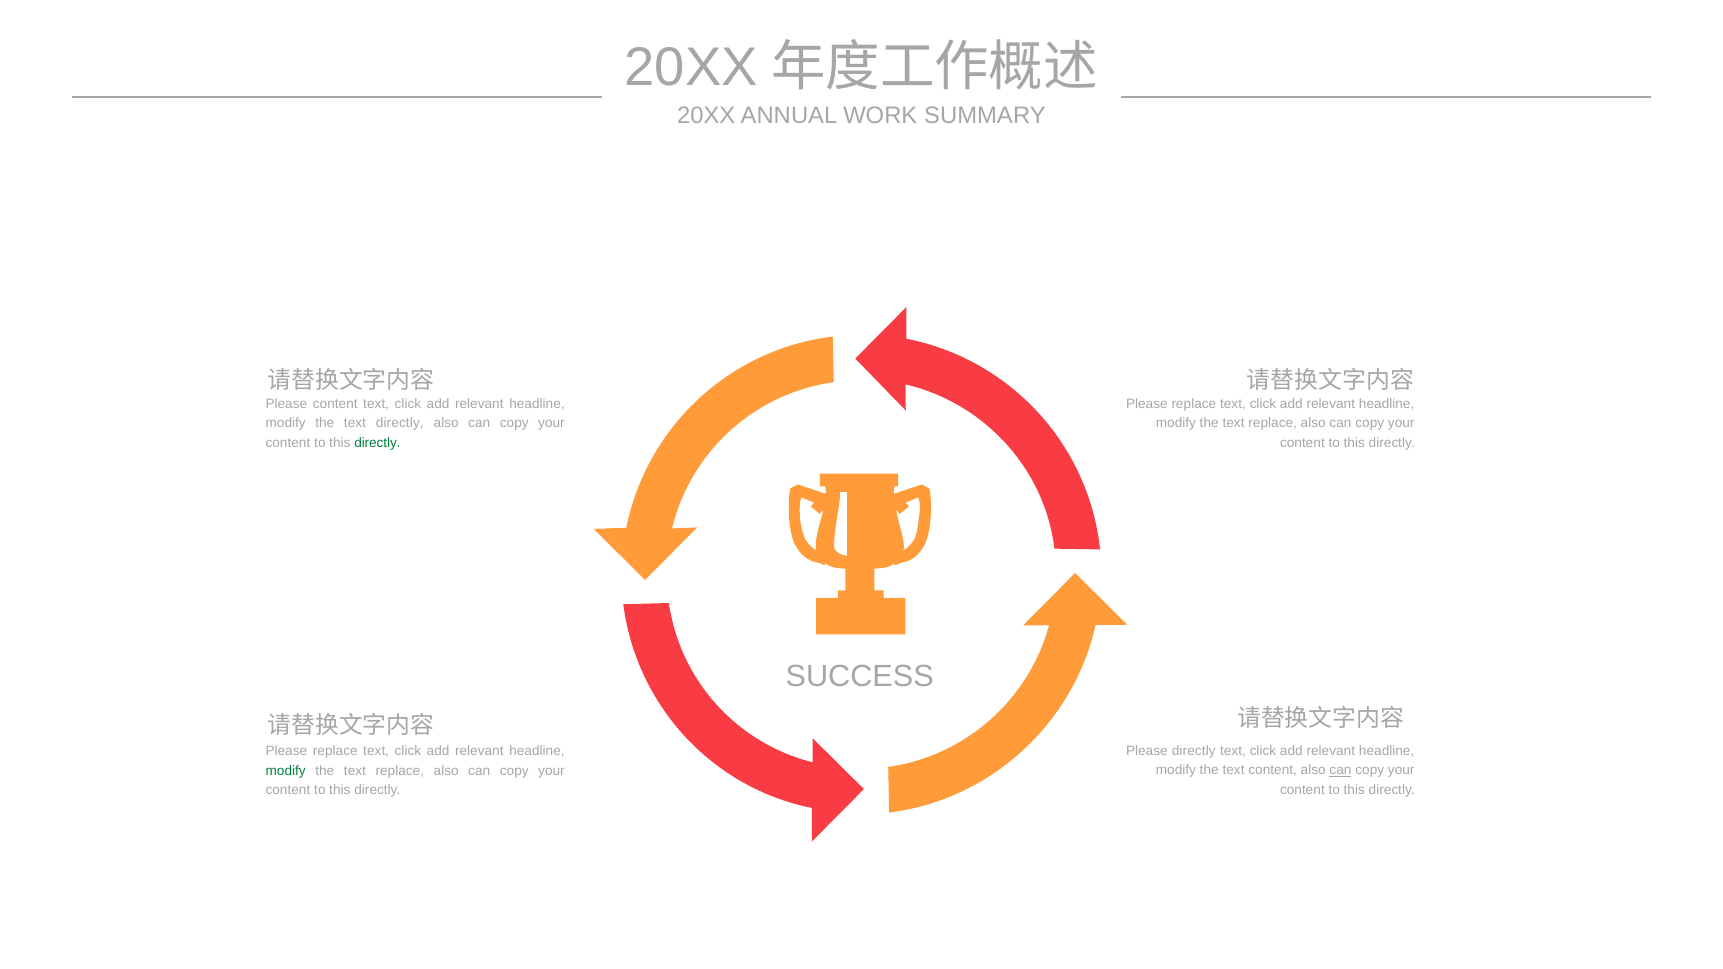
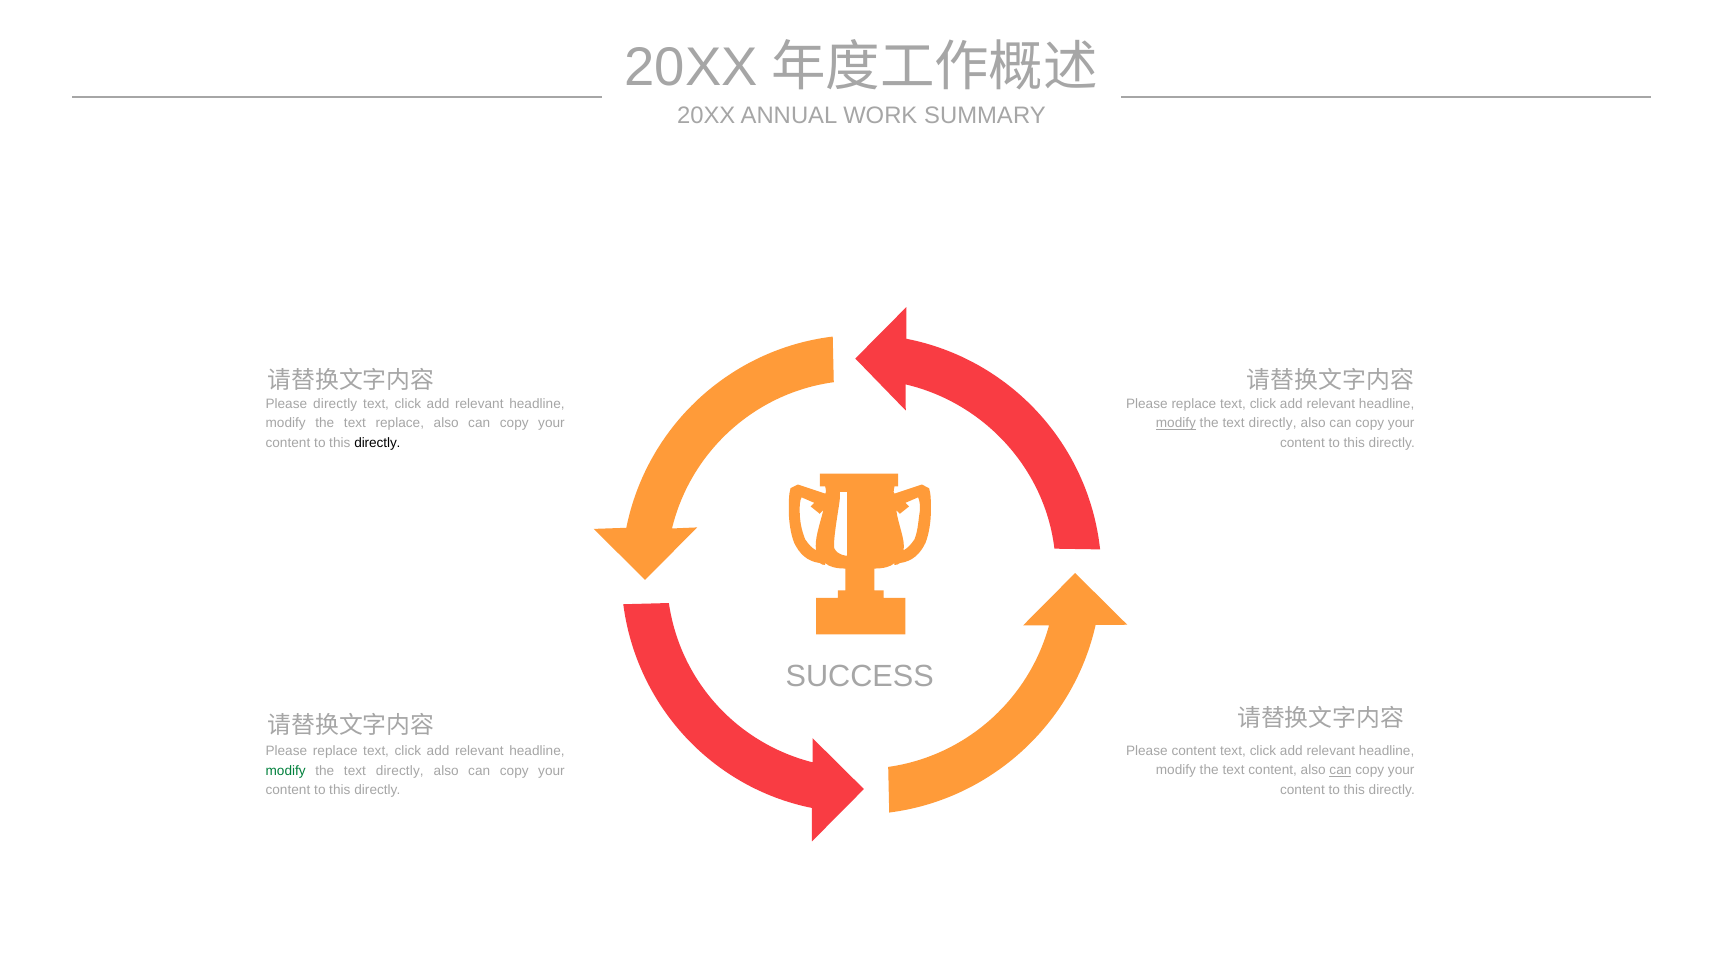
Please content: content -> directly
text directly: directly -> replace
modify at (1176, 423) underline: none -> present
replace at (1273, 423): replace -> directly
directly at (377, 443) colour: green -> black
Please directly: directly -> content
replace at (400, 771): replace -> directly
